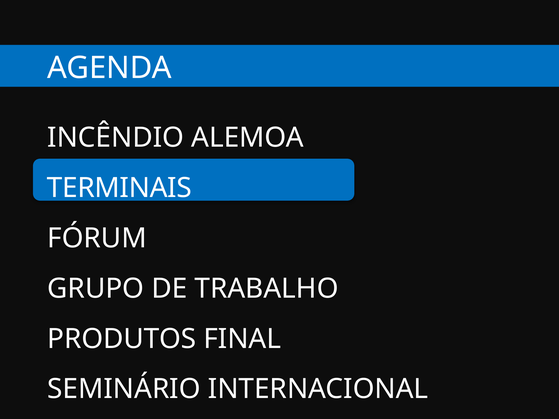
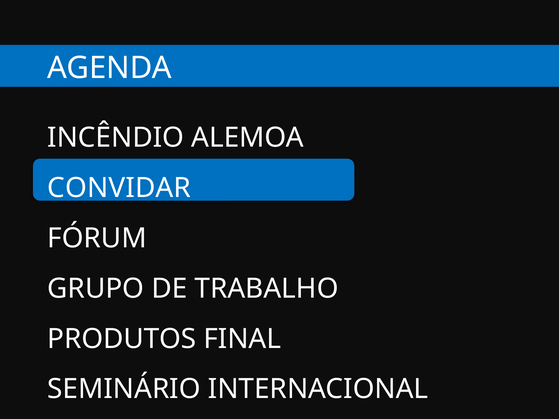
TERMINAIS: TERMINAIS -> CONVIDAR
